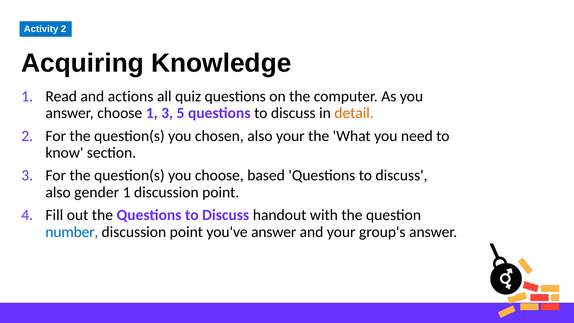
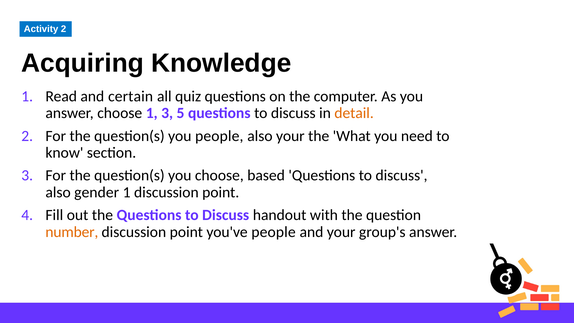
actions: actions -> certain
you chosen: chosen -> people
number colour: blue -> orange
you've answer: answer -> people
